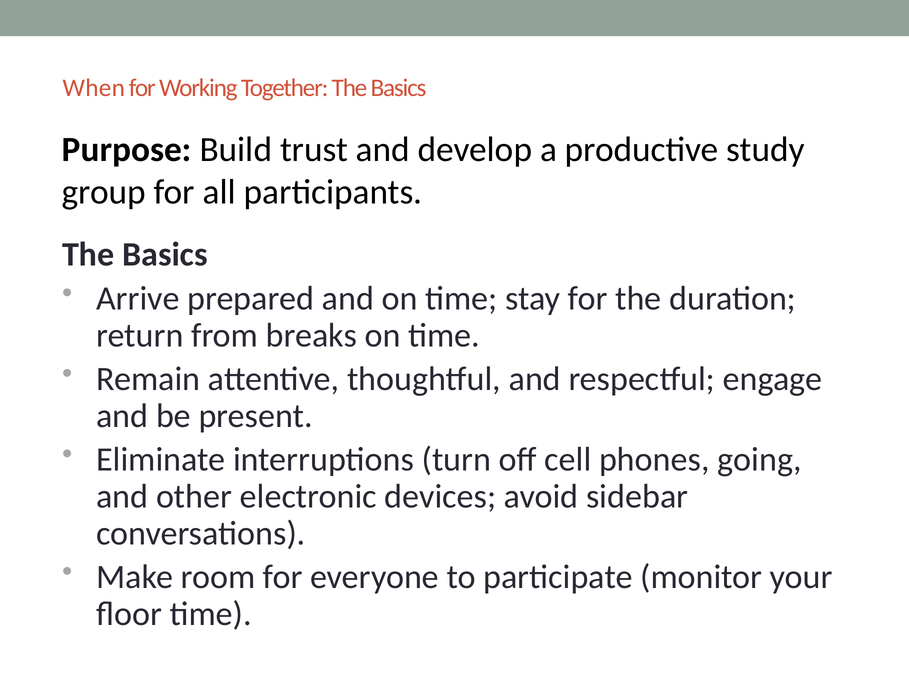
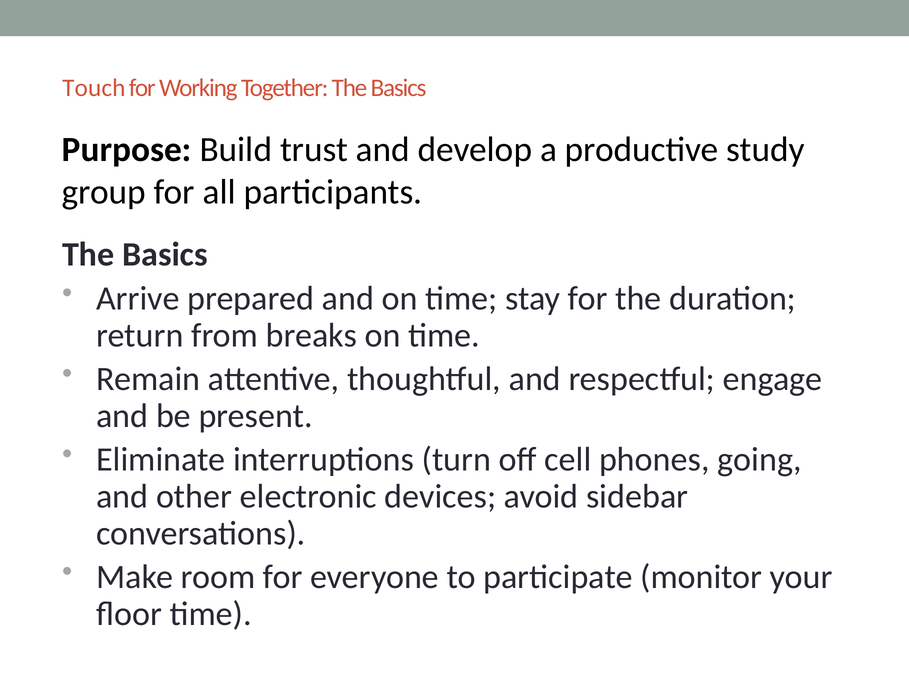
When: When -> Touch
